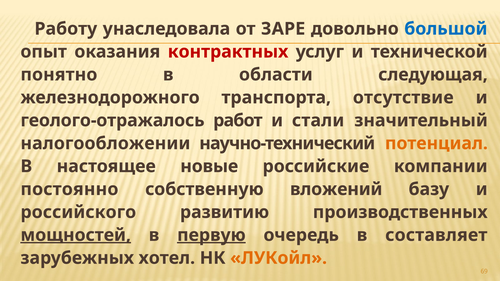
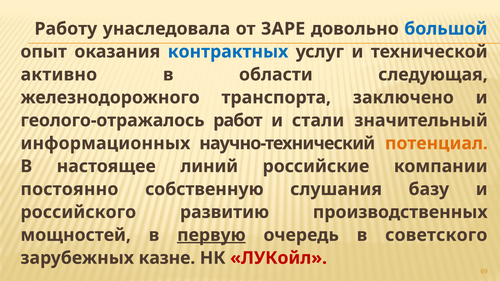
контрактных colour: red -> blue
понятно: понятно -> активно
отсутствие: отсутствие -> заключено
налогообложении: налогообложении -> информационных
новые: новые -> линий
вложений: вложений -> слушания
мощностей underline: present -> none
составляет: составляет -> советского
хотел: хотел -> казне
ЛУКойл colour: orange -> red
